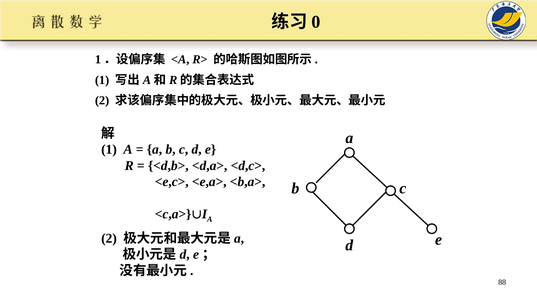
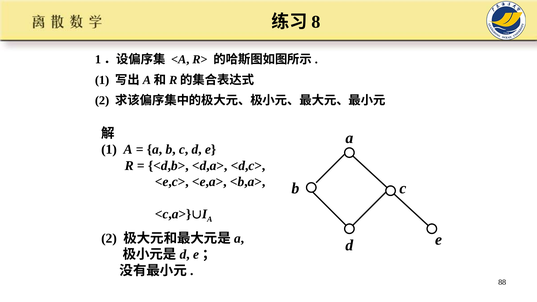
0: 0 -> 8
